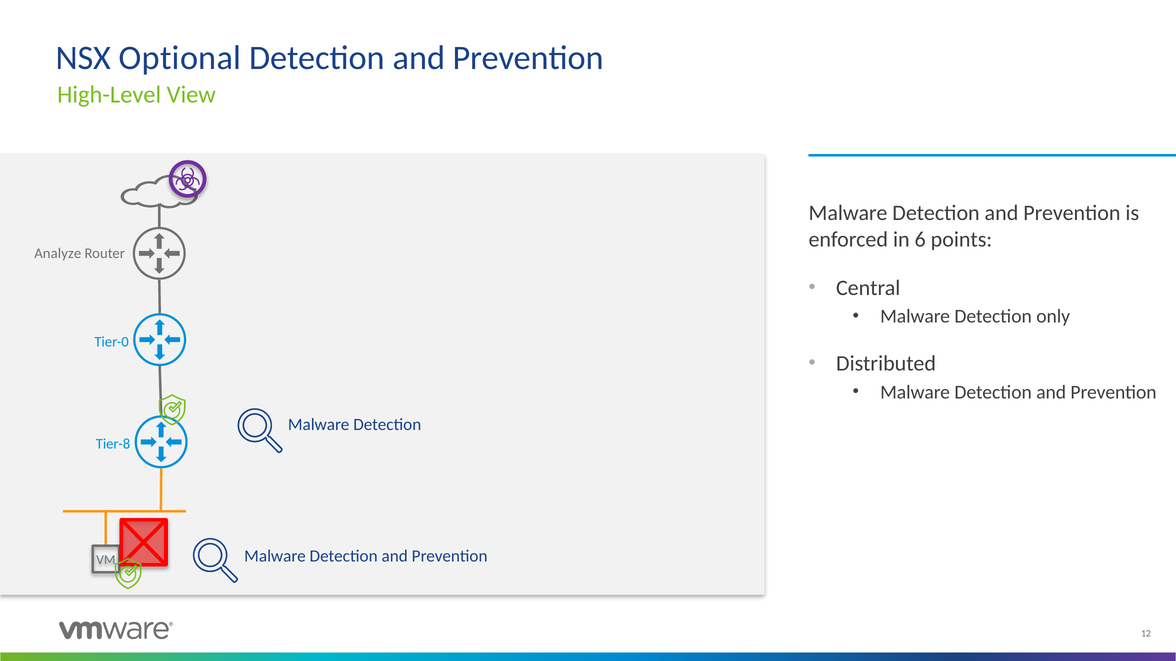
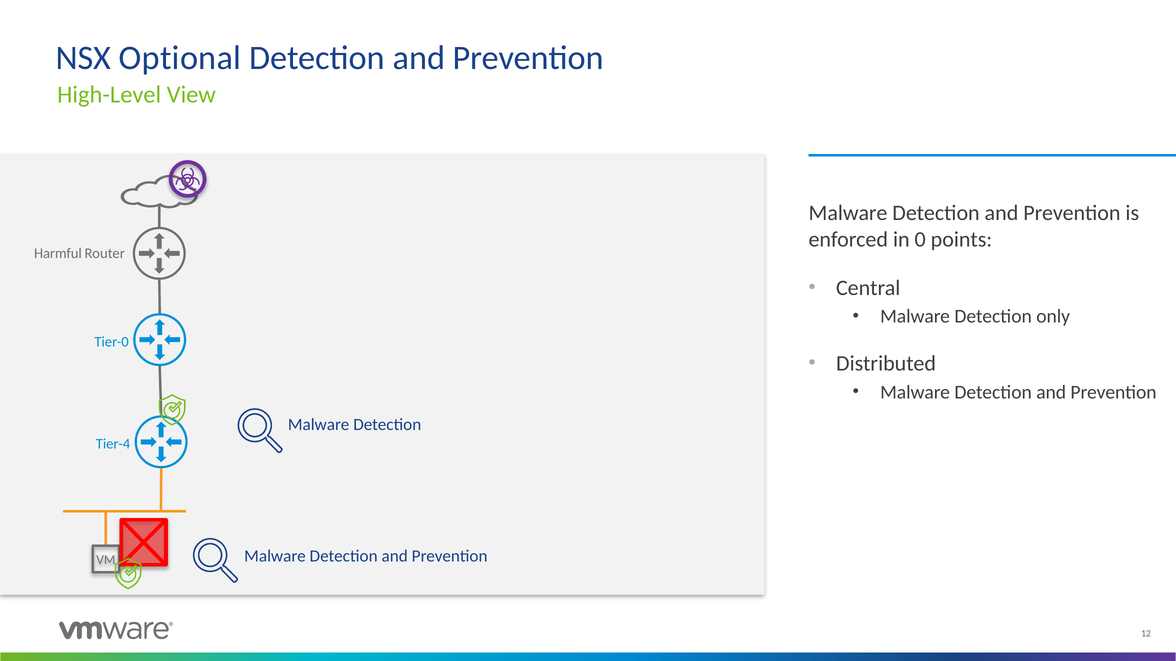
6: 6 -> 0
Analyze: Analyze -> Harmful
Tier-8: Tier-8 -> Tier-4
